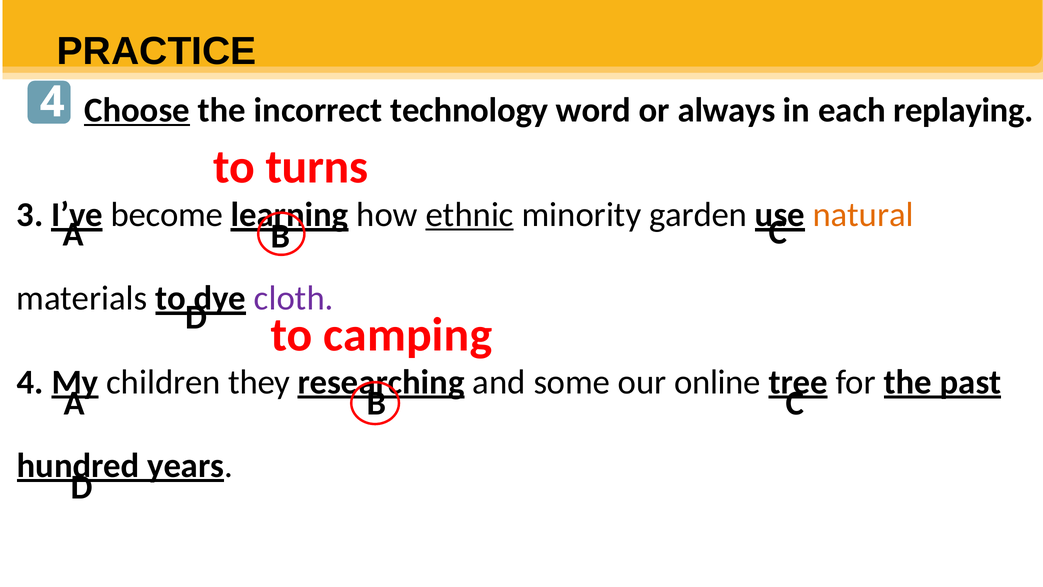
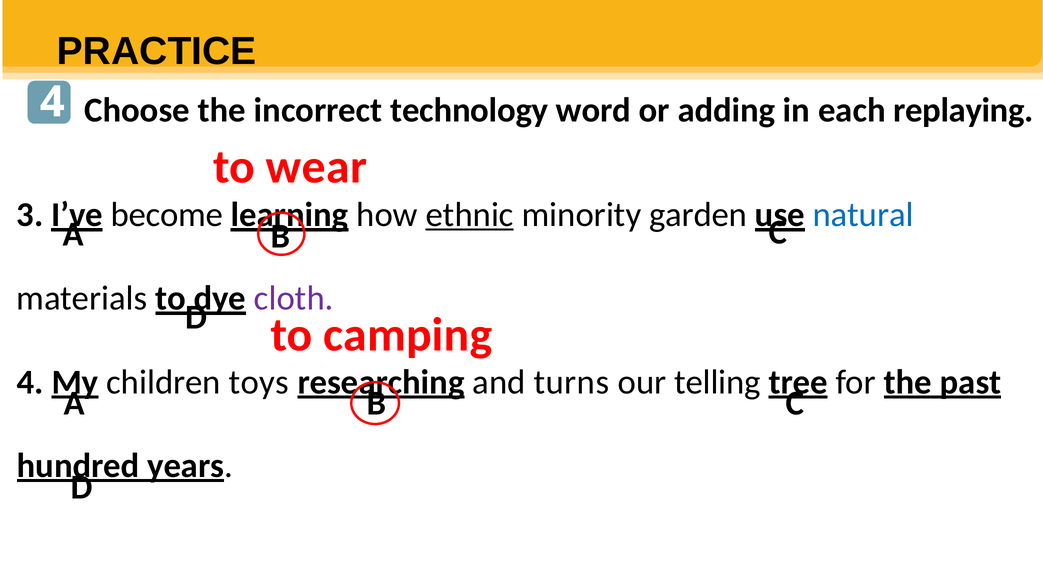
Choose underline: present -> none
always: always -> adding
turns: turns -> wear
natural colour: orange -> blue
they: they -> toys
some: some -> turns
online: online -> telling
